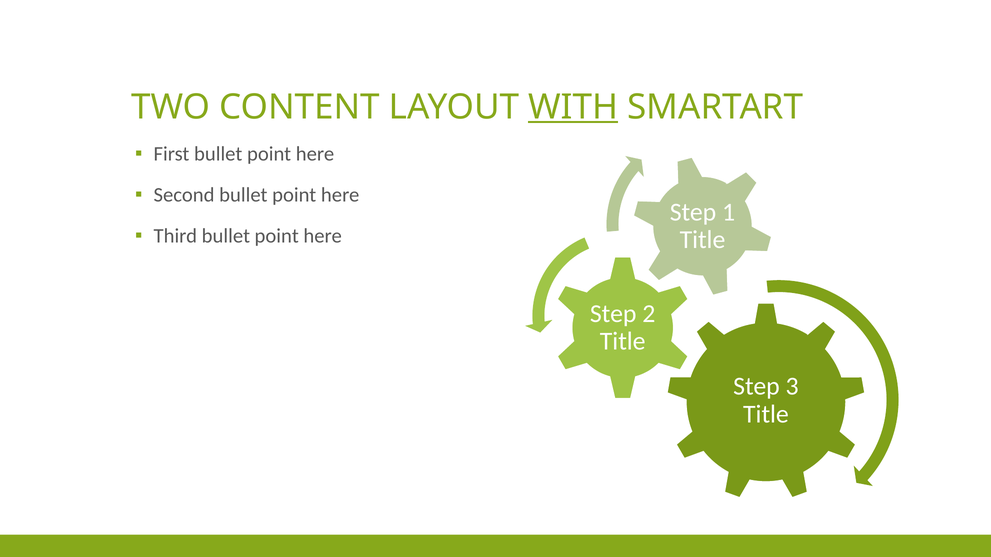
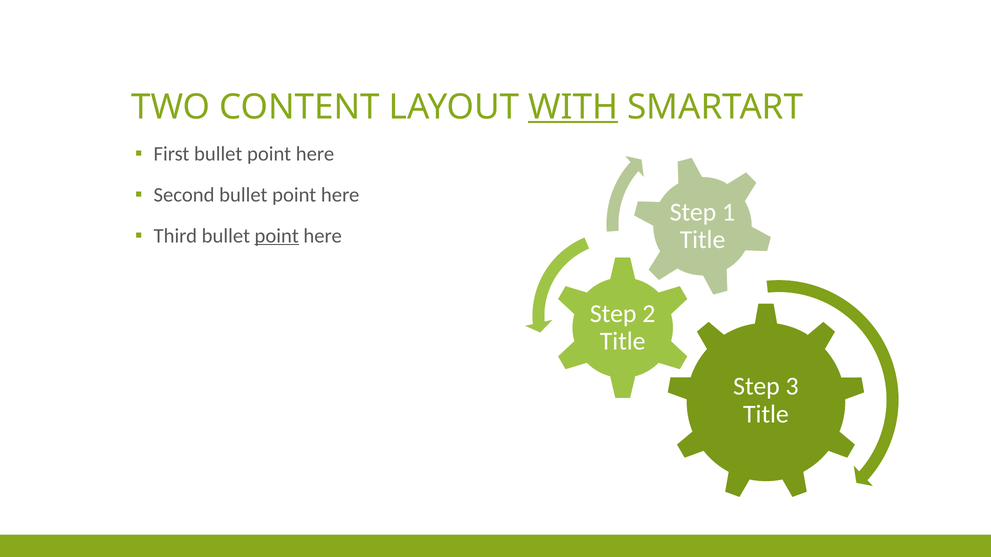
point at (277, 236) underline: none -> present
